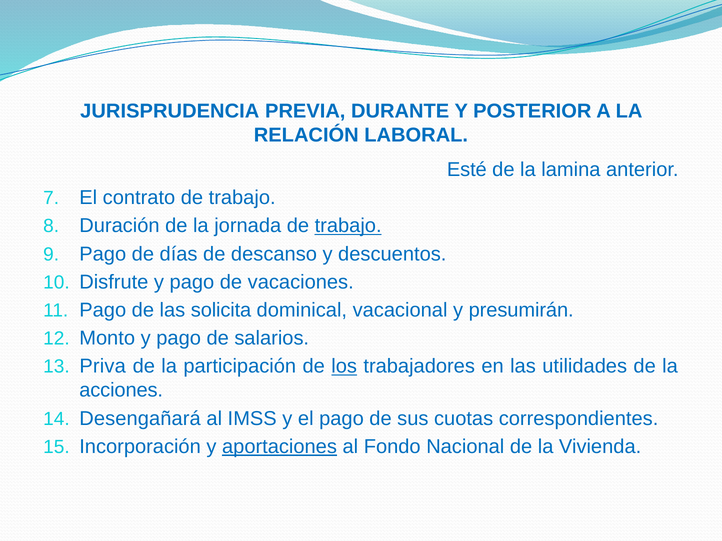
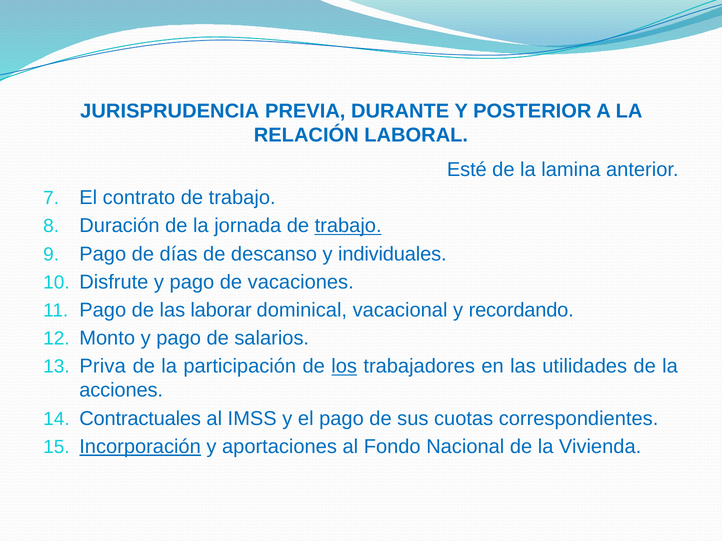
descuentos: descuentos -> individuales
solicita: solicita -> laborar
presumirán: presumirán -> recordando
Desengañará: Desengañará -> Contractuales
Incorporación underline: none -> present
aportaciones underline: present -> none
